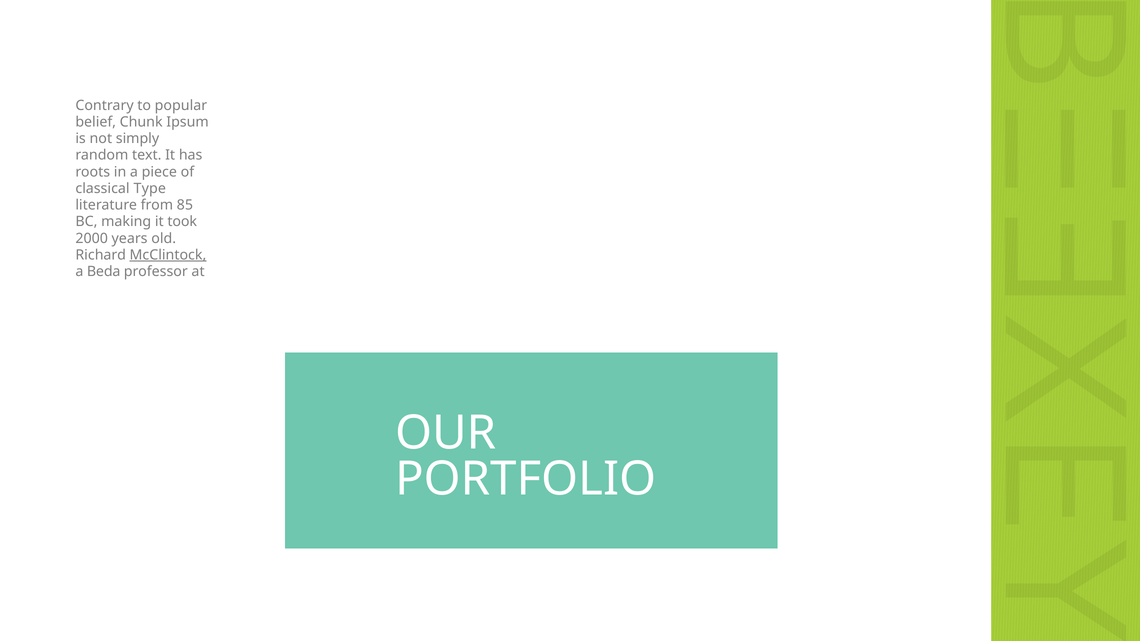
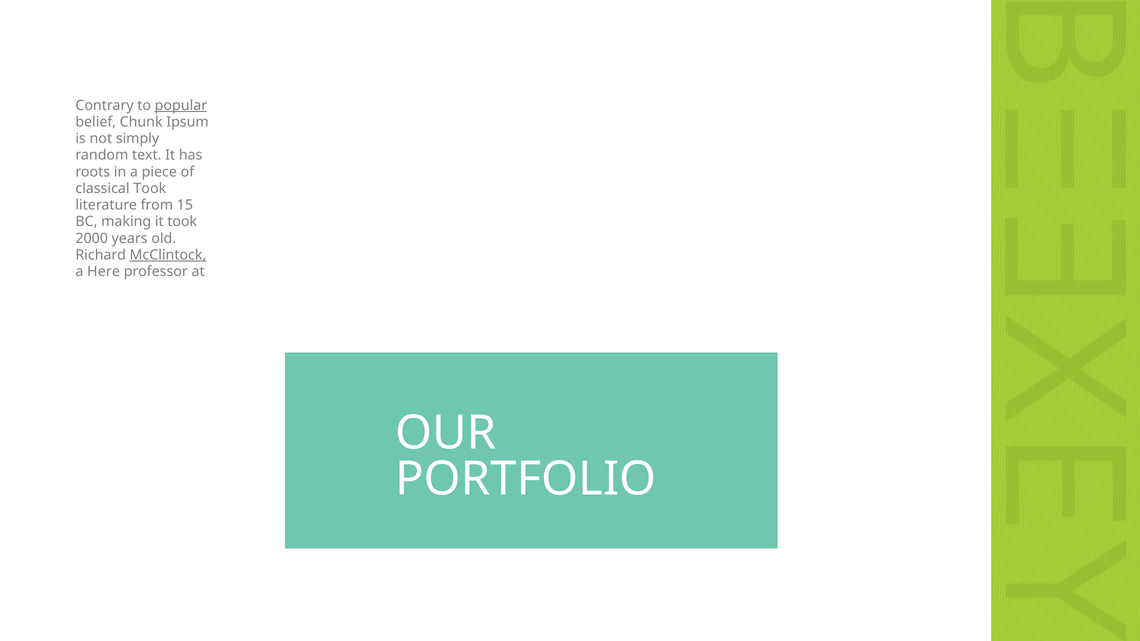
popular underline: none -> present
classical Type: Type -> Took
85: 85 -> 15
Beda: Beda -> Here
